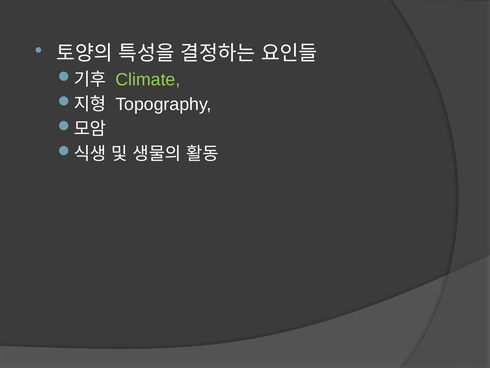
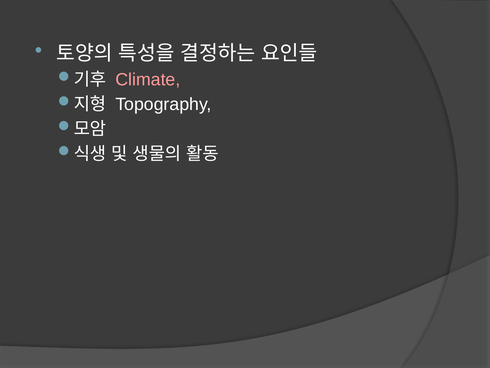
Climate colour: light green -> pink
